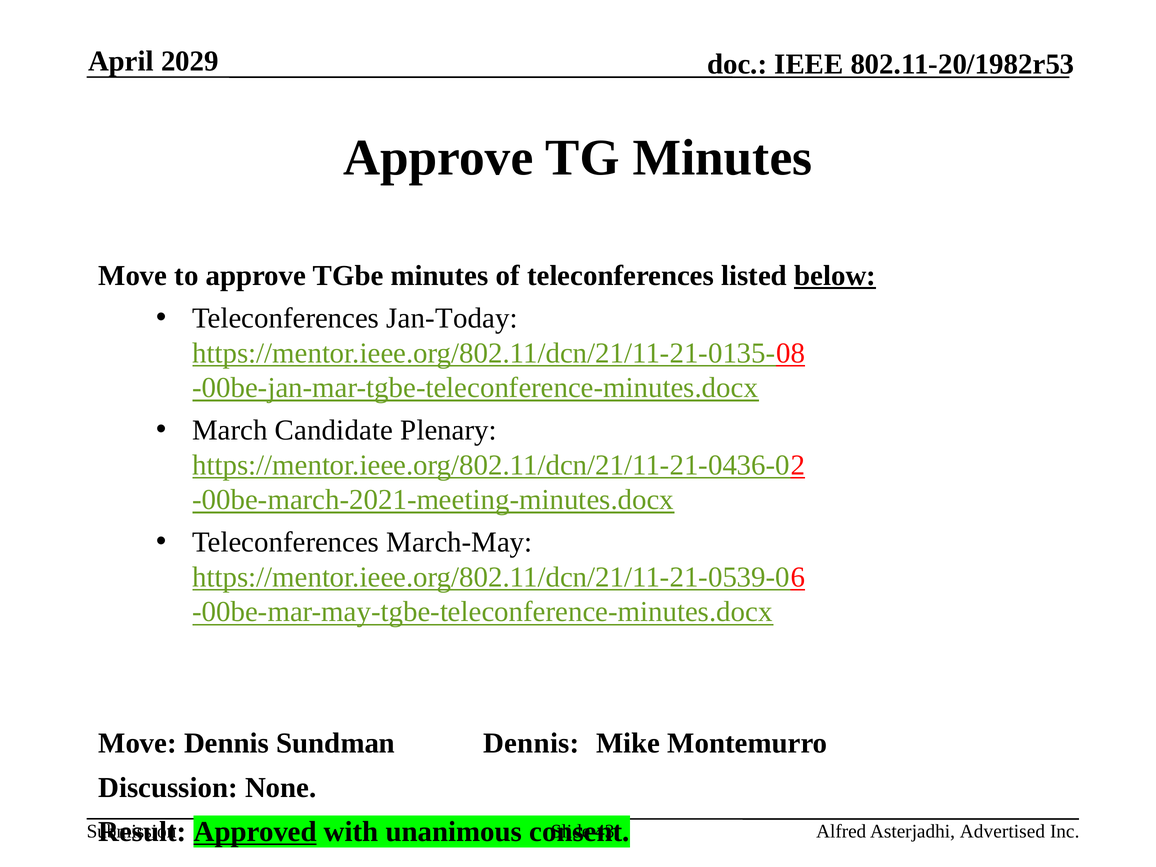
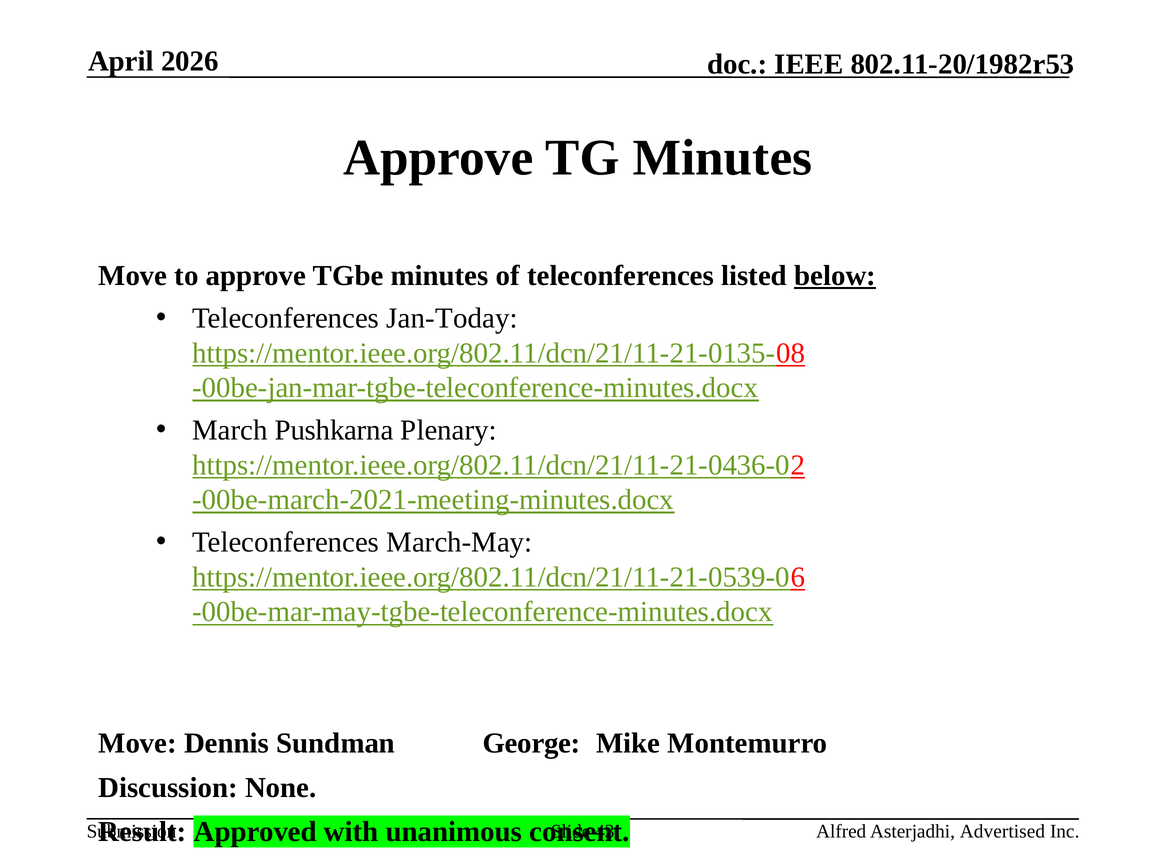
2029: 2029 -> 2026
Candidate: Candidate -> Pushkarna
Sundman Dennis: Dennis -> George
Approved underline: present -> none
